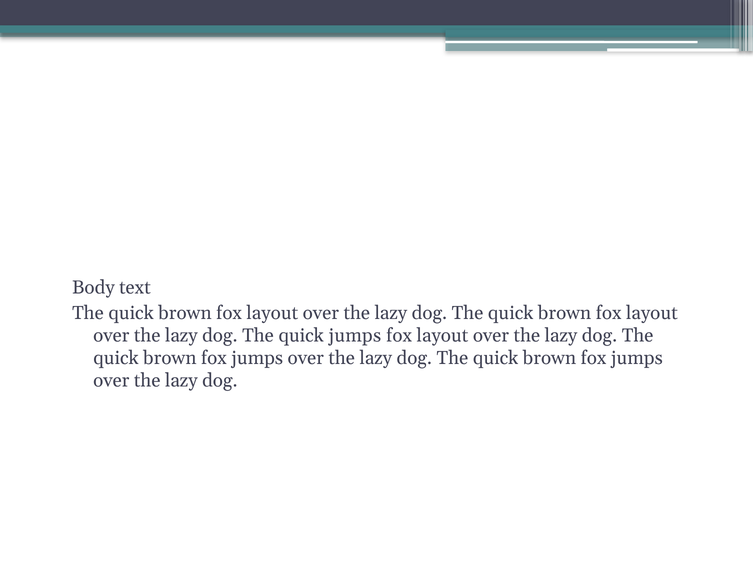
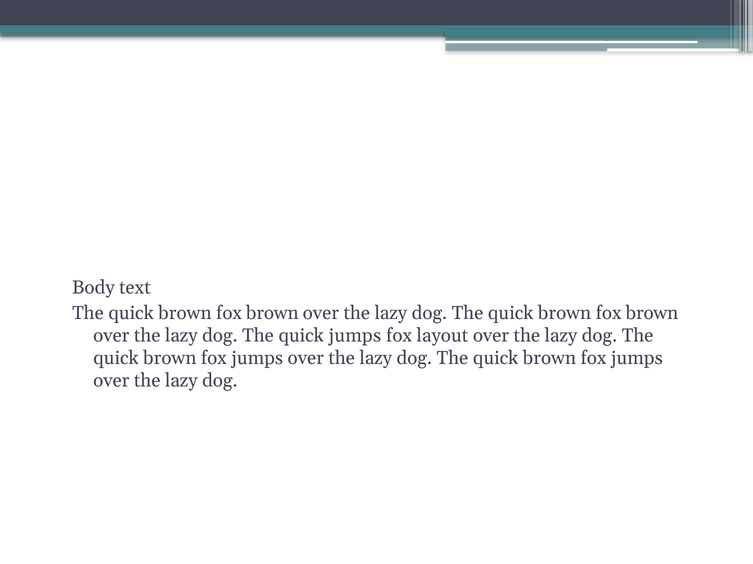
layout at (272, 313): layout -> brown
layout at (652, 313): layout -> brown
